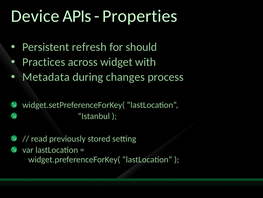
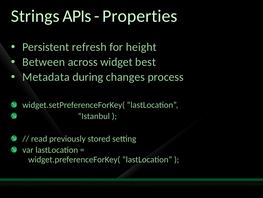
Device: Device -> Strings
should: should -> height
Practices: Practices -> Between
with: with -> best
